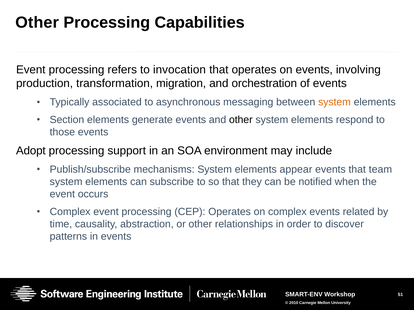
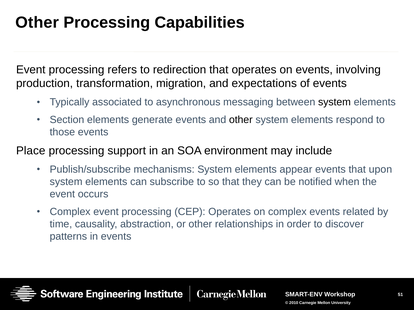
invocation: invocation -> redirection
orchestration: orchestration -> expectations
system at (334, 102) colour: orange -> black
Adopt: Adopt -> Place
team: team -> upon
